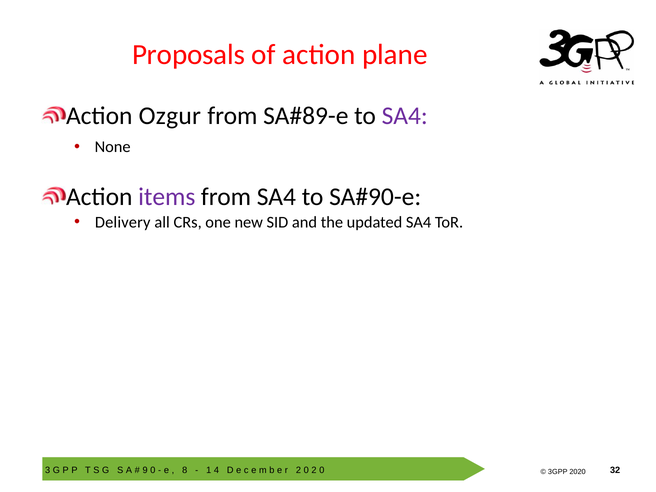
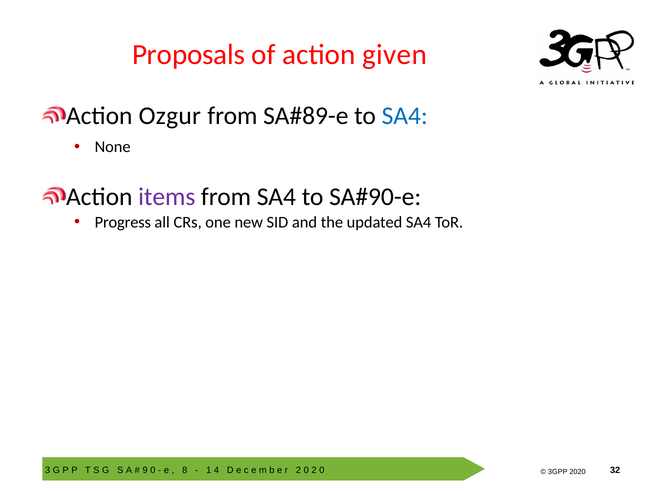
plane: plane -> given
SA4 at (405, 116) colour: purple -> blue
Delivery: Delivery -> Progress
